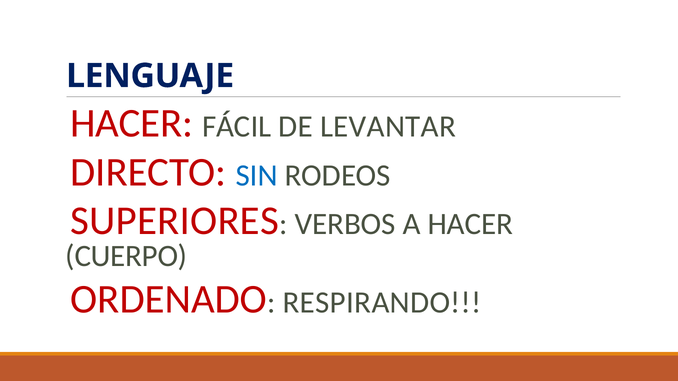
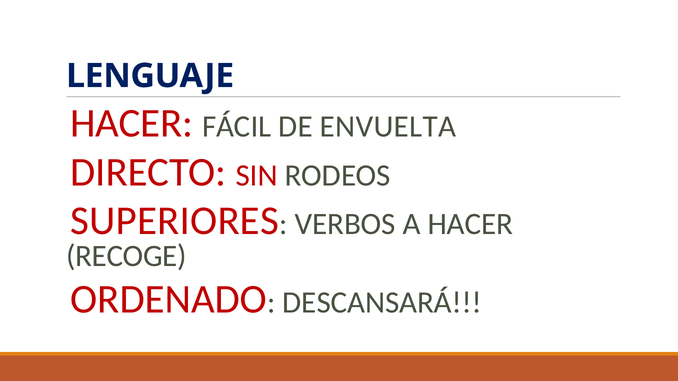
LEVANTAR: LEVANTAR -> ENVUELTA
SIN colour: blue -> red
CUERPO: CUERPO -> RECOGE
RESPIRANDO: RESPIRANDO -> DESCANSARÁ
